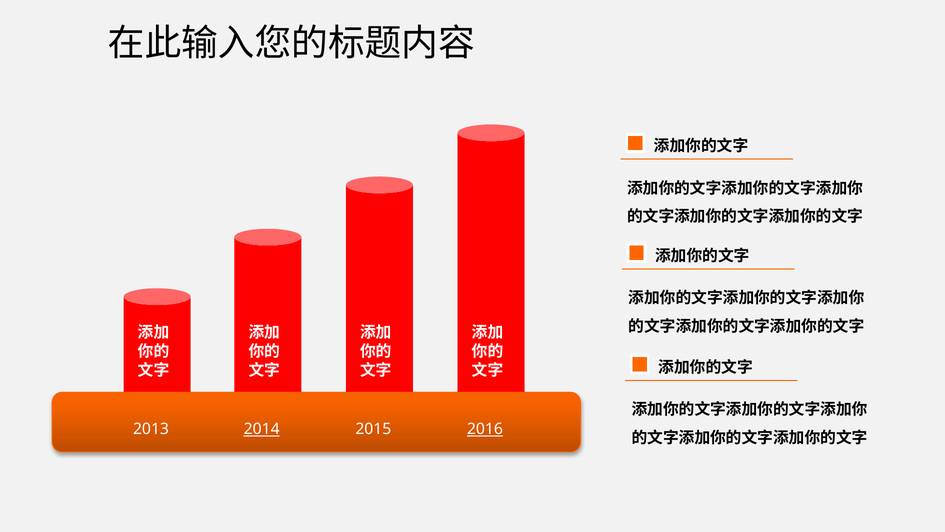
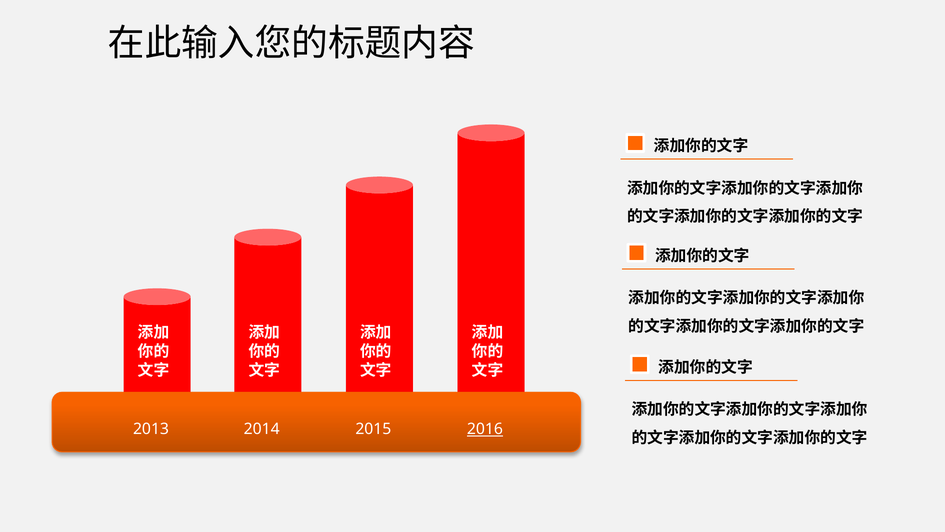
2014 underline: present -> none
